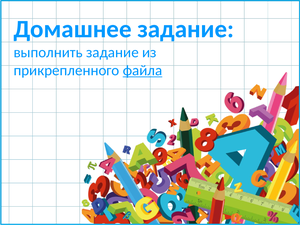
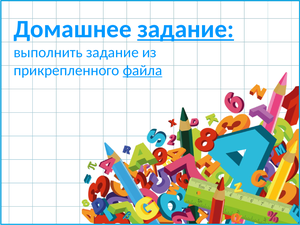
задание at (186, 29) underline: none -> present
